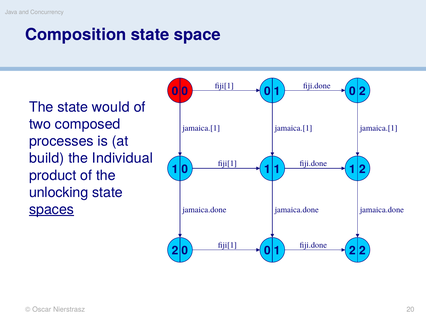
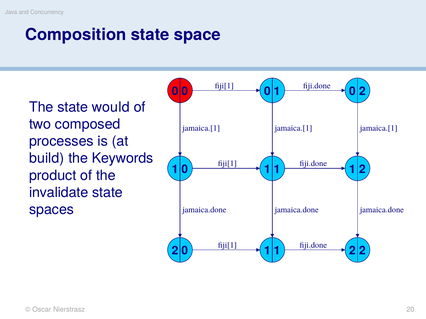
Individual: Individual -> Keywords
unlocking: unlocking -> invalidate
spaces underline: present -> none
2 0 0: 0 -> 1
